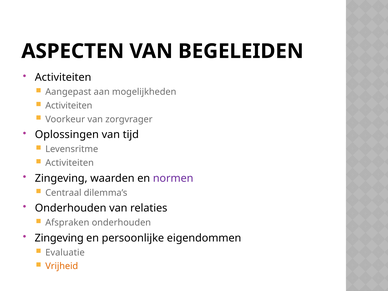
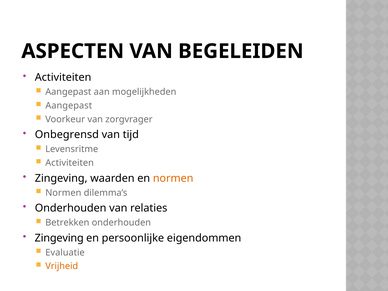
Activiteiten at (69, 106): Activiteiten -> Aangepast
Oplossingen: Oplossingen -> Onbegrensd
normen at (173, 178) colour: purple -> orange
Centraal at (63, 193): Centraal -> Normen
Afspraken: Afspraken -> Betrekken
